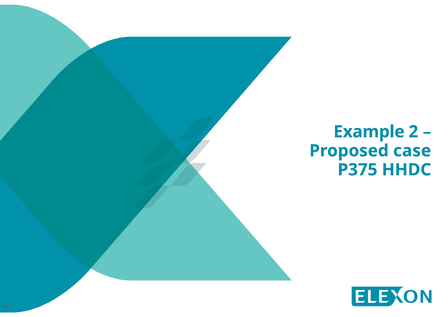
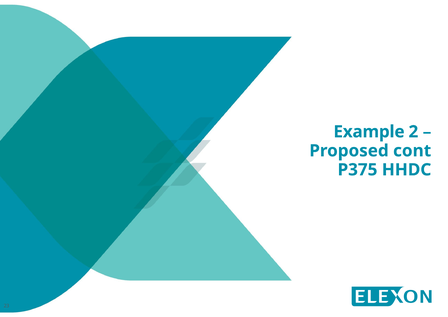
case: case -> cont
